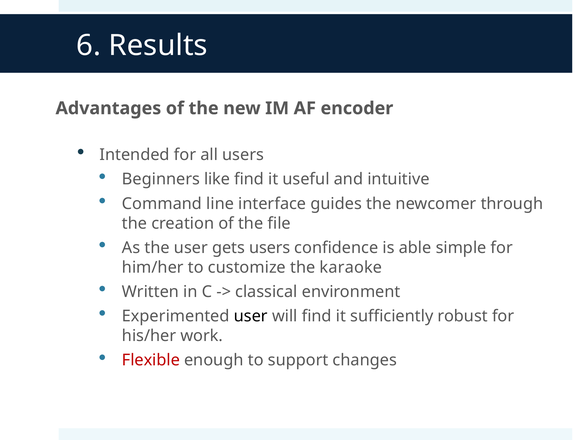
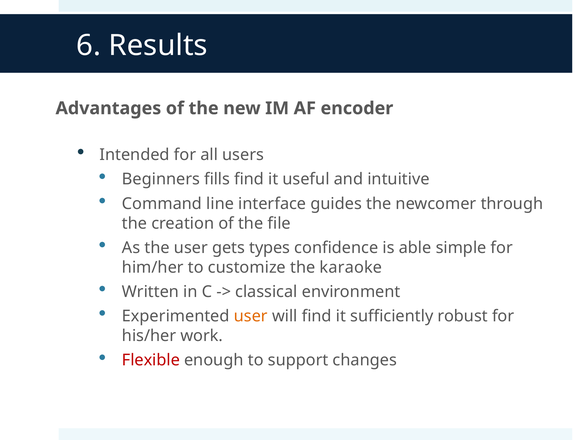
like: like -> fills
gets users: users -> types
user at (251, 316) colour: black -> orange
